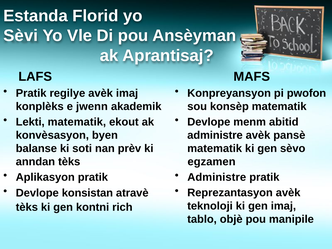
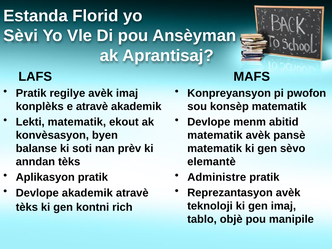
e jwenn: jwenn -> atravè
administre at (215, 135): administre -> matematik
egzamen: egzamen -> elemantè
Devlope konsistan: konsistan -> akademik
